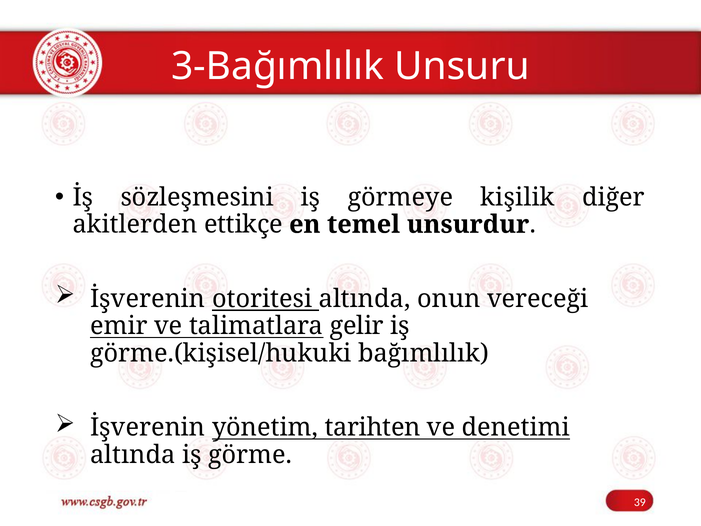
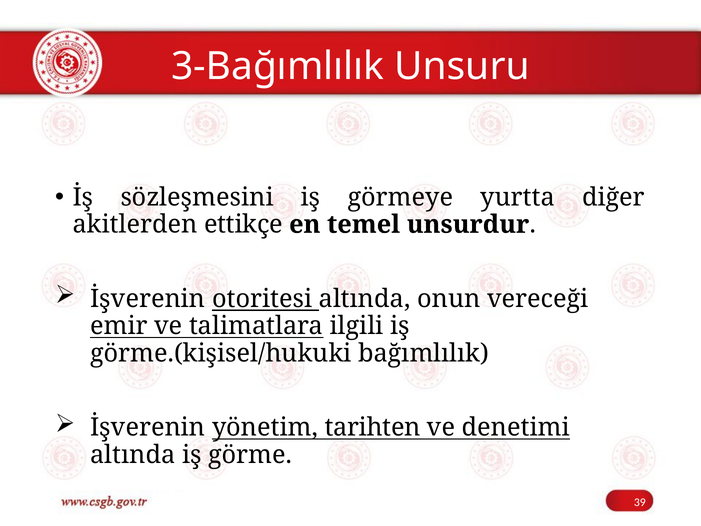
kişilik: kişilik -> yurtta
gelir: gelir -> ilgili
